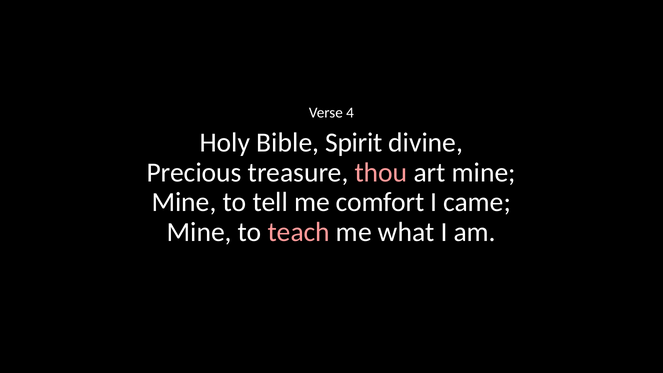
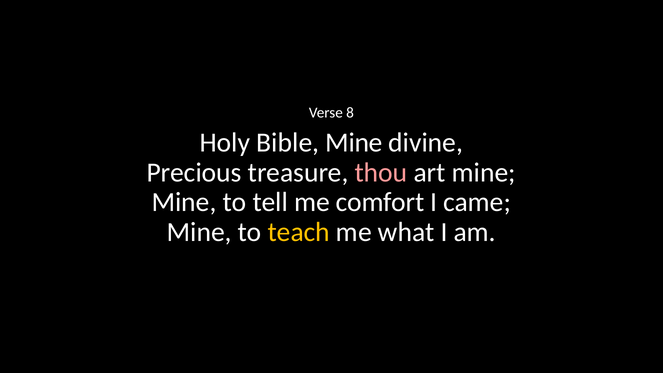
4: 4 -> 8
Bible Spirit: Spirit -> Mine
teach colour: pink -> yellow
